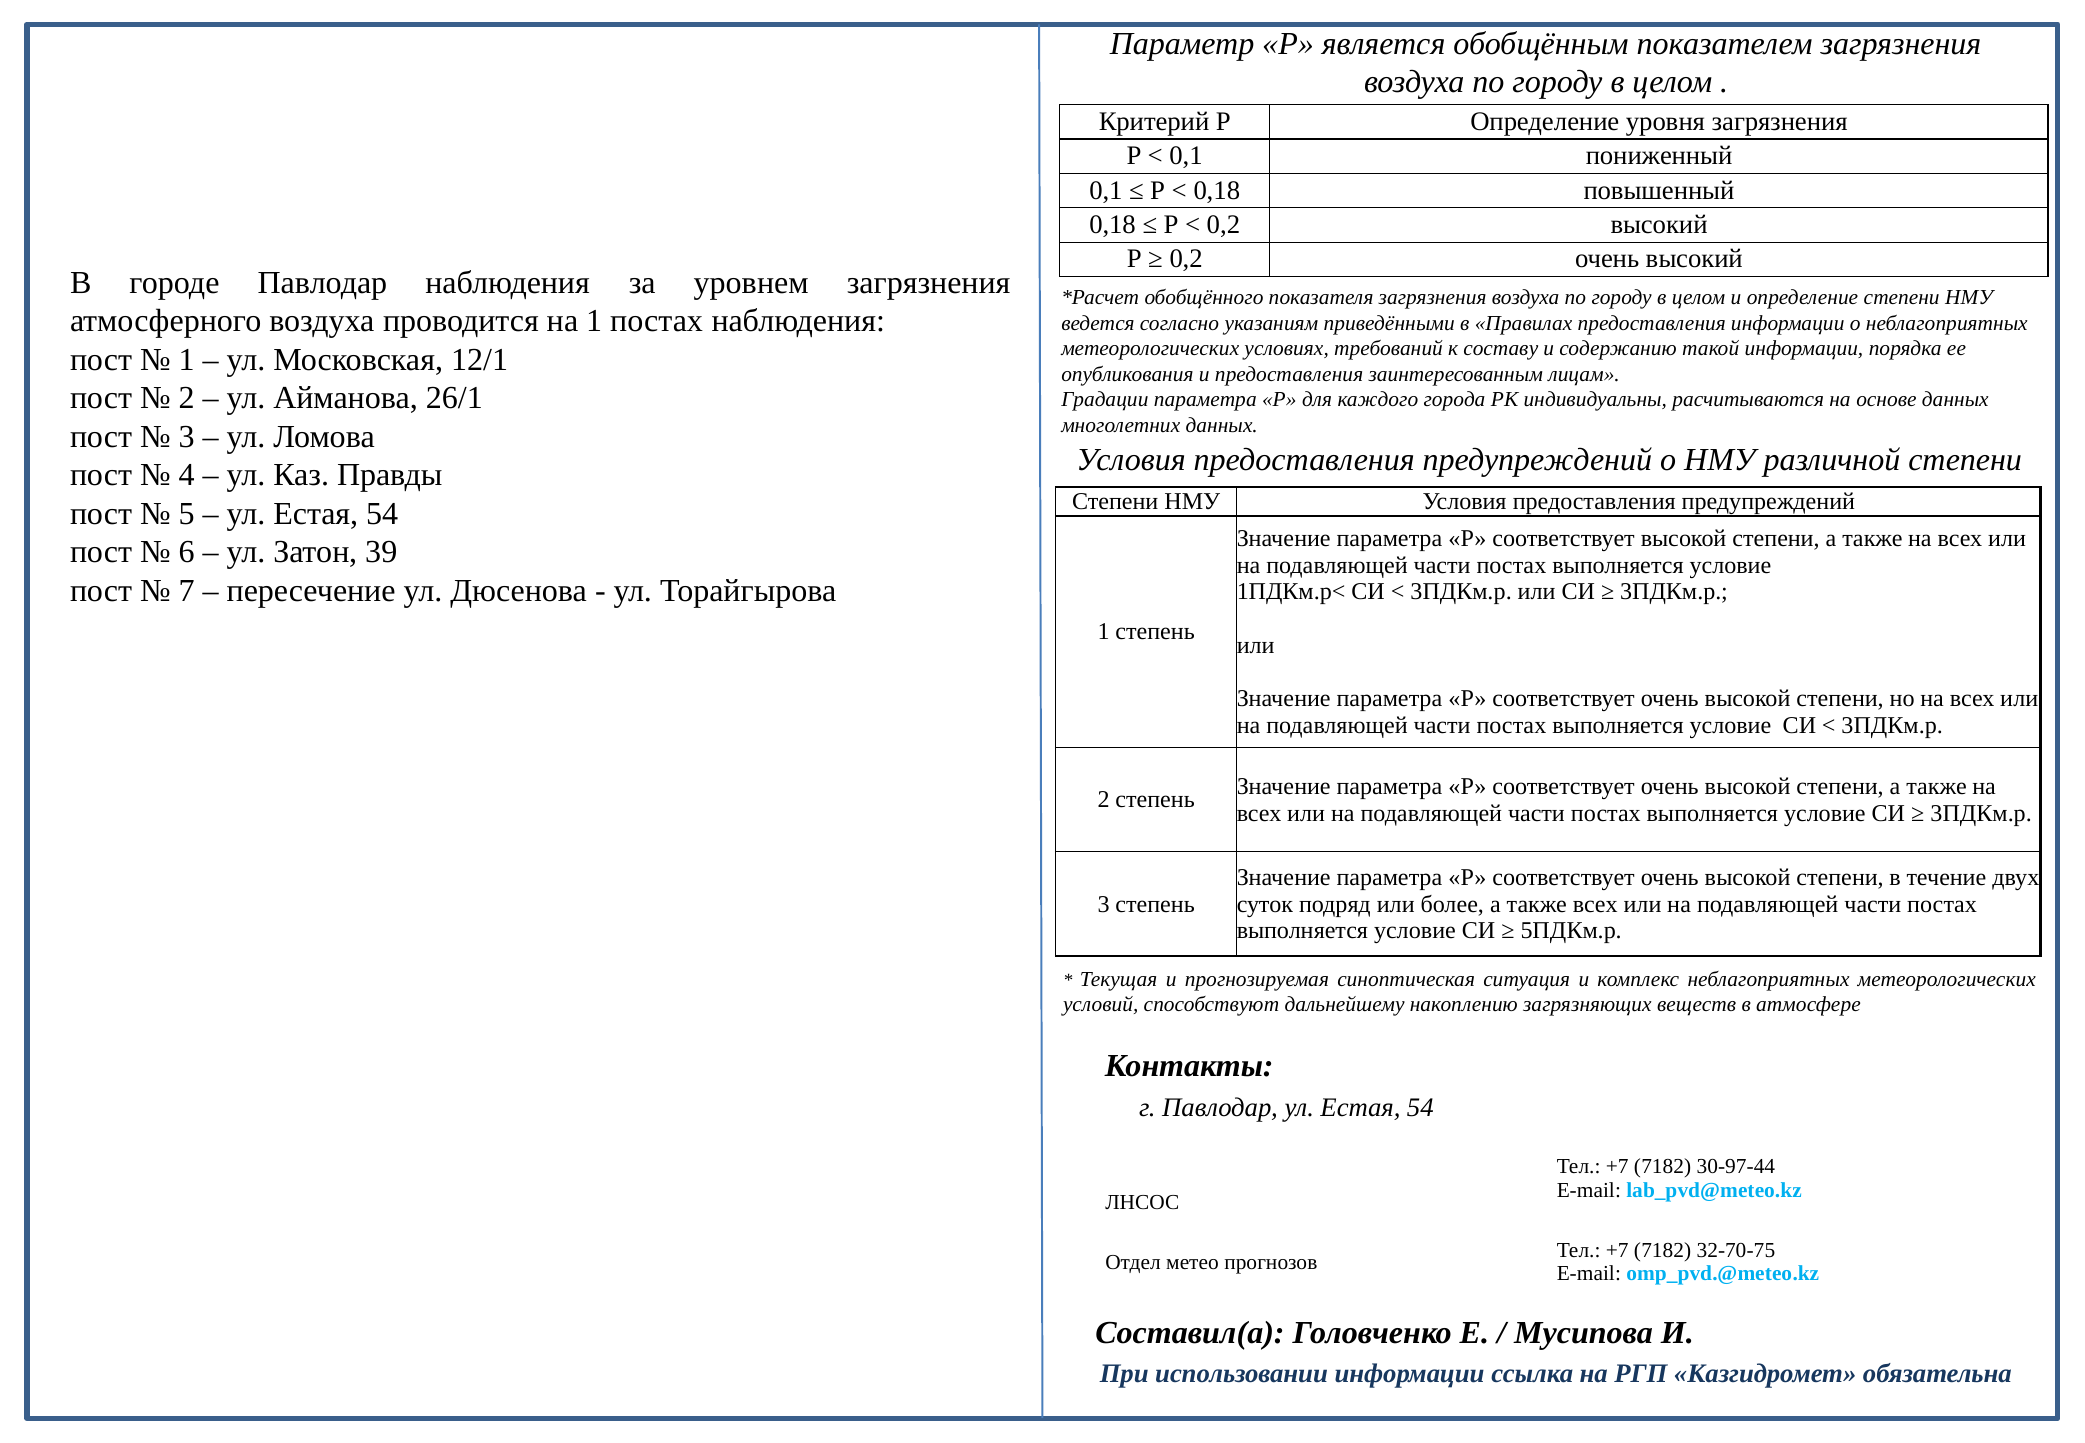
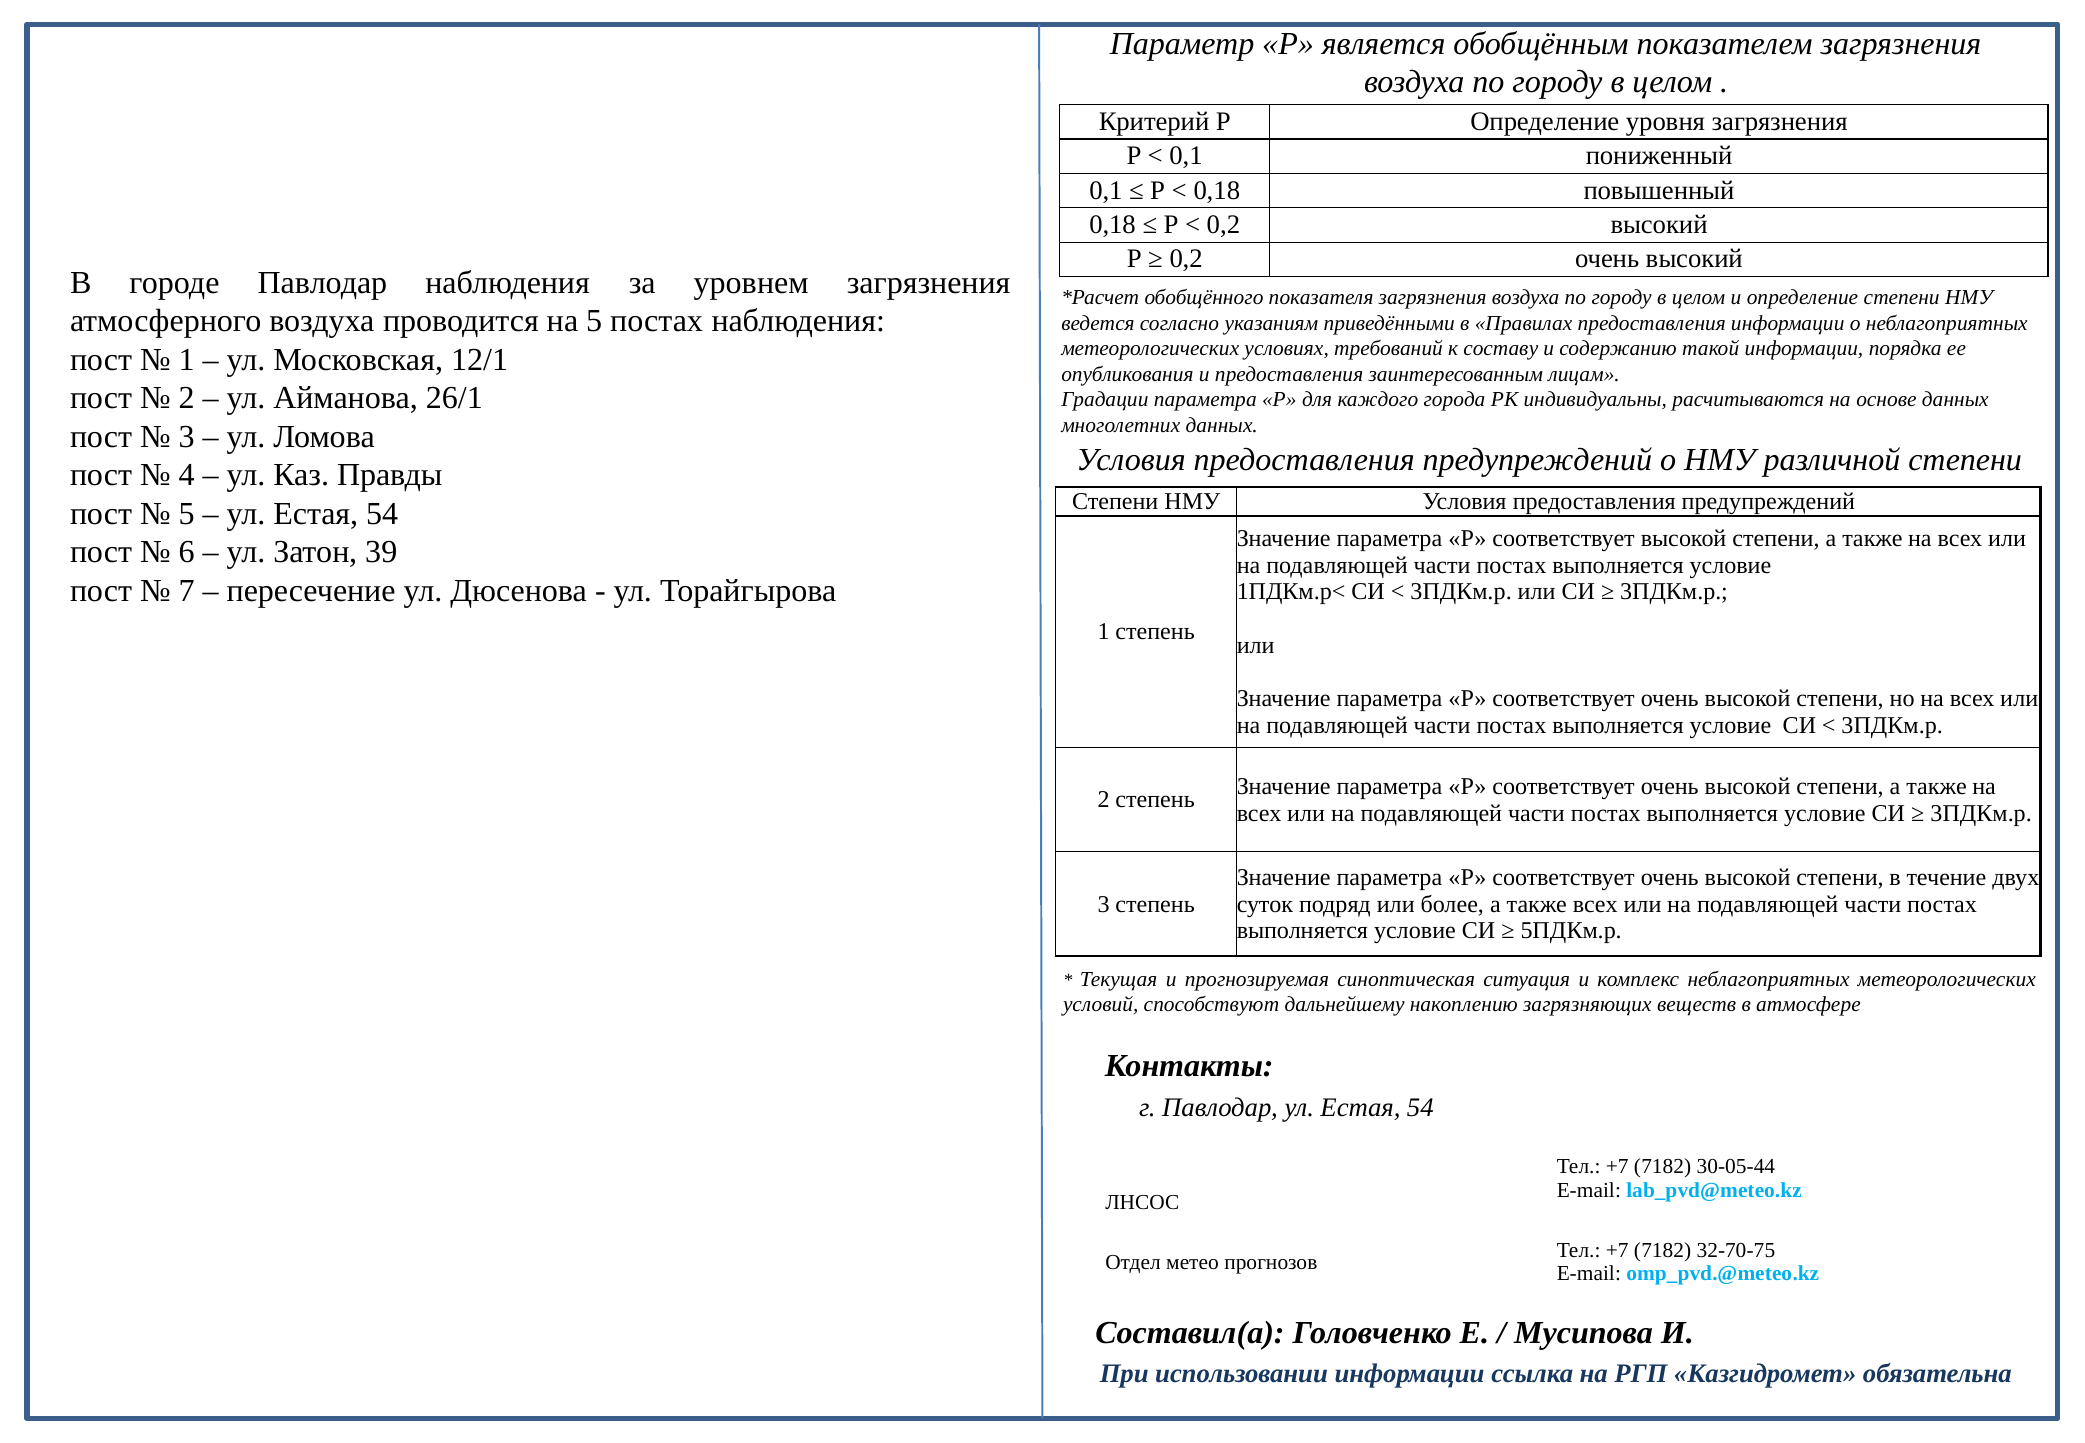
на 1: 1 -> 5
30-97-44: 30-97-44 -> 30-05-44
